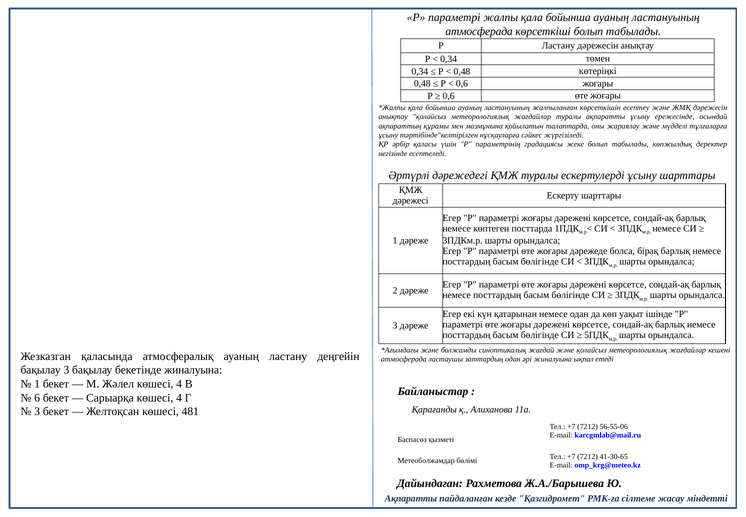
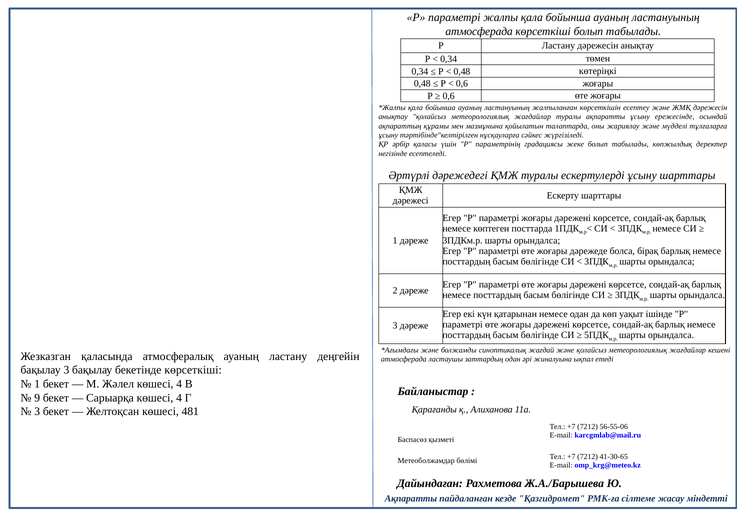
бекетінде жиналуына: жиналуына -> көрсеткіші
6: 6 -> 9
